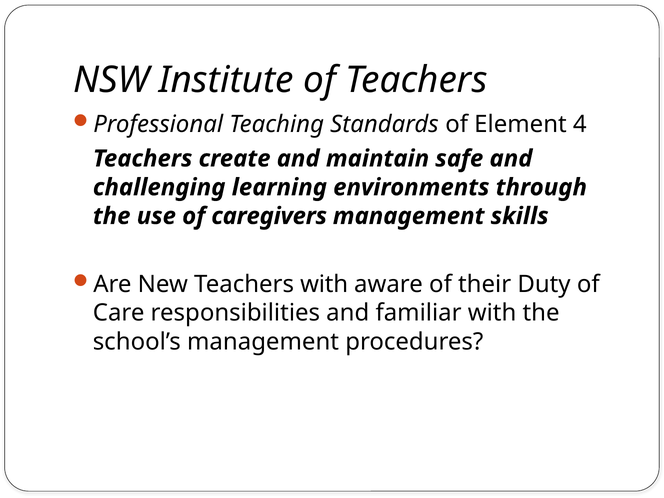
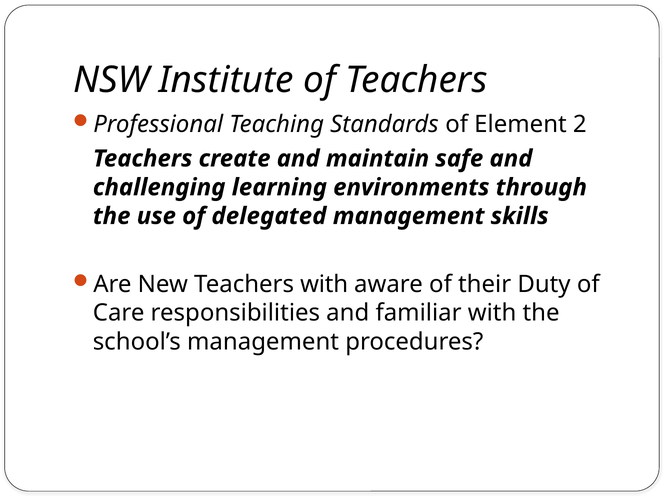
4: 4 -> 2
caregivers: caregivers -> delegated
